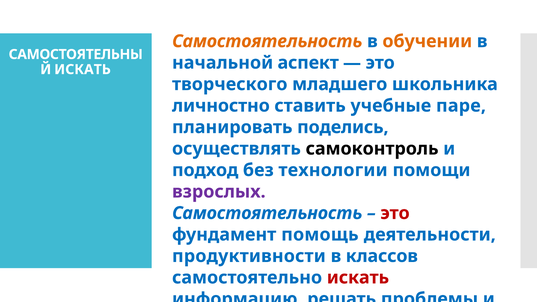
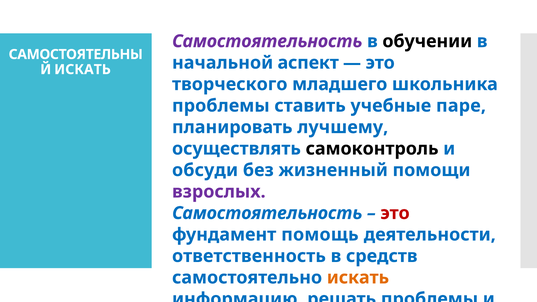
Самостоятельность at (267, 41) colour: orange -> purple
обучении colour: orange -> black
личностно at (221, 106): личностно -> проблемы
поделись: поделись -> лучшему
подход: подход -> обсуди
технологии: технологии -> жизненный
продуктивности: продуктивности -> ответственность
классов: классов -> средств
искать at (358, 278) colour: red -> orange
